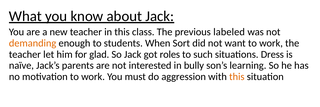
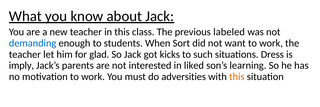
demanding colour: orange -> blue
roles: roles -> kicks
naïve: naïve -> imply
bully: bully -> liked
aggression: aggression -> adversities
